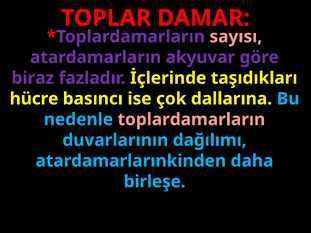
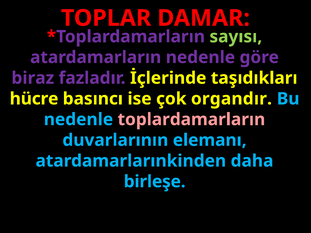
sayısı colour: pink -> light green
atardamarların akyuvar: akyuvar -> nedenle
dallarına: dallarına -> organdır
dağılımı: dağılımı -> elemanı
